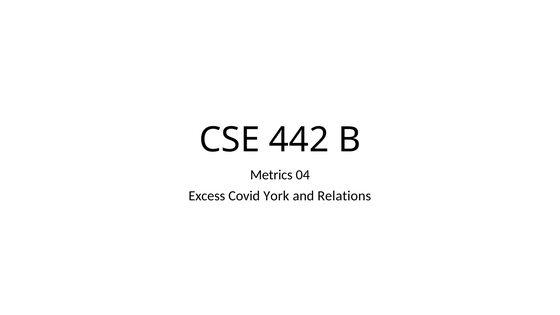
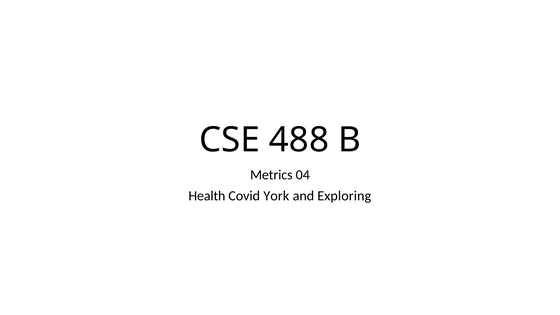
442: 442 -> 488
Excess: Excess -> Health
Relations: Relations -> Exploring
